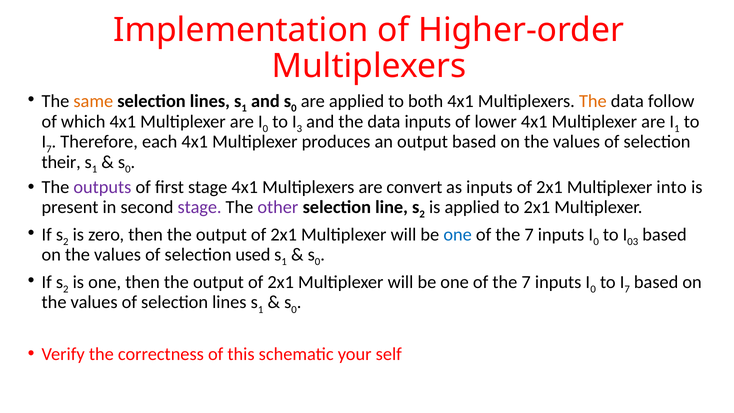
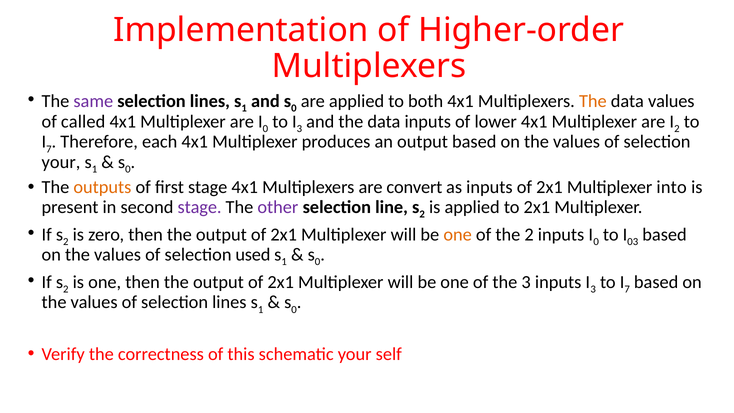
same colour: orange -> purple
data follow: follow -> values
which: which -> called
1 at (677, 129): 1 -> 2
their at (61, 162): their -> your
outputs colour: purple -> orange
one at (458, 234) colour: blue -> orange
7 at (529, 234): 7 -> 2
7 at (526, 282): 7 -> 3
0 at (593, 289): 0 -> 3
